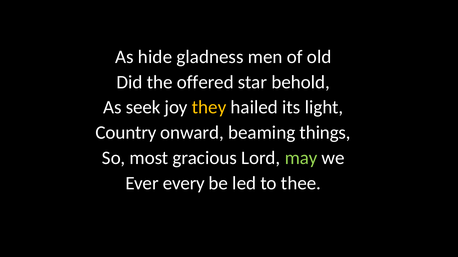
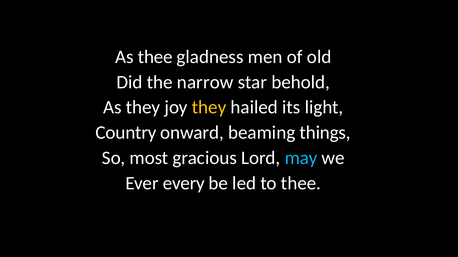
As hide: hide -> thee
offered: offered -> narrow
As seek: seek -> they
may colour: light green -> light blue
